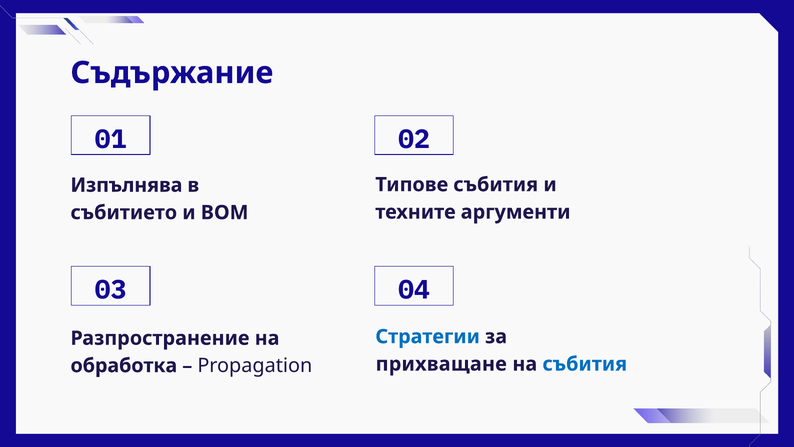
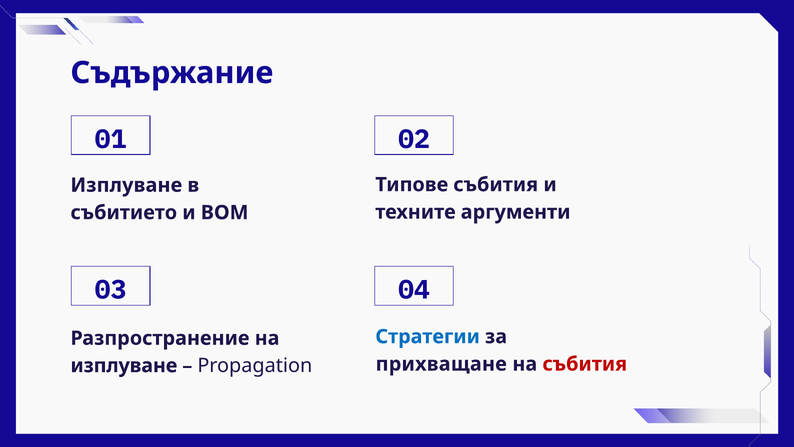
Изпълнява at (126, 185): Изпълнява -> Изплуване
събития at (585, 364) colour: blue -> red
обработка at (124, 365): обработка -> изплуване
